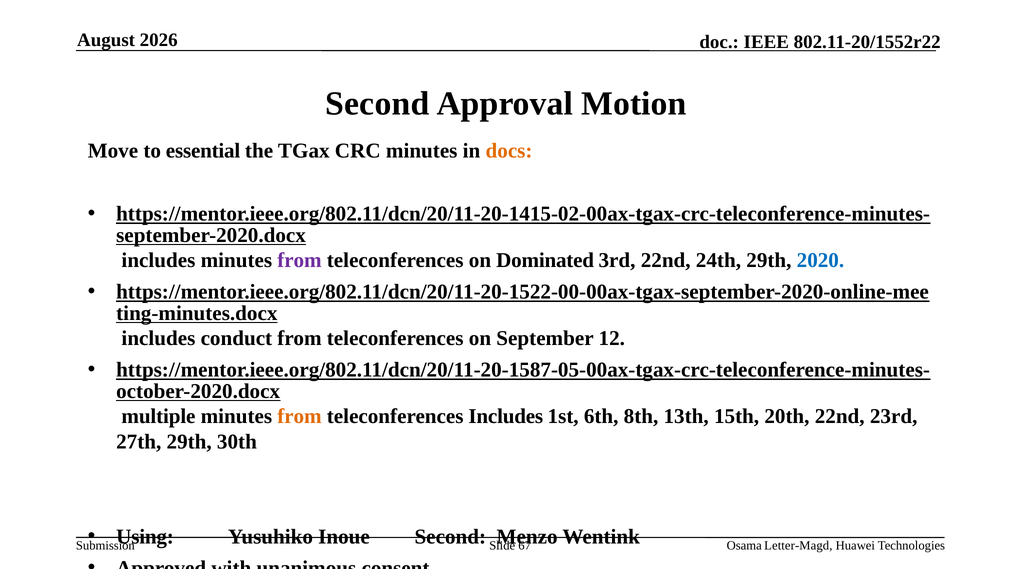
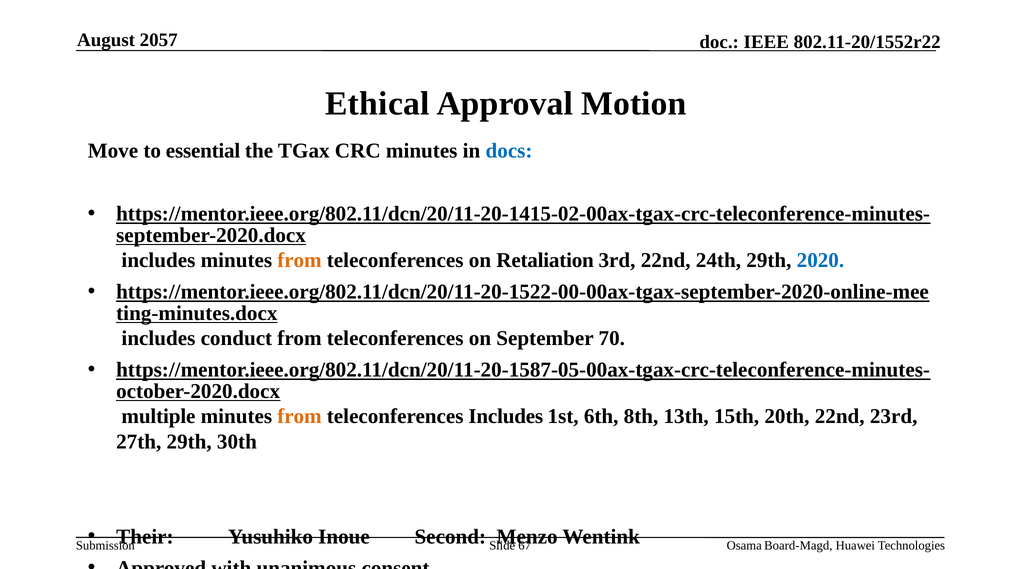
2026: 2026 -> 2057
Second at (377, 103): Second -> Ethical
docs colour: orange -> blue
from at (300, 260) colour: purple -> orange
Dominated: Dominated -> Retaliation
12: 12 -> 70
Using: Using -> Their
Letter-Magd: Letter-Magd -> Board-Magd
